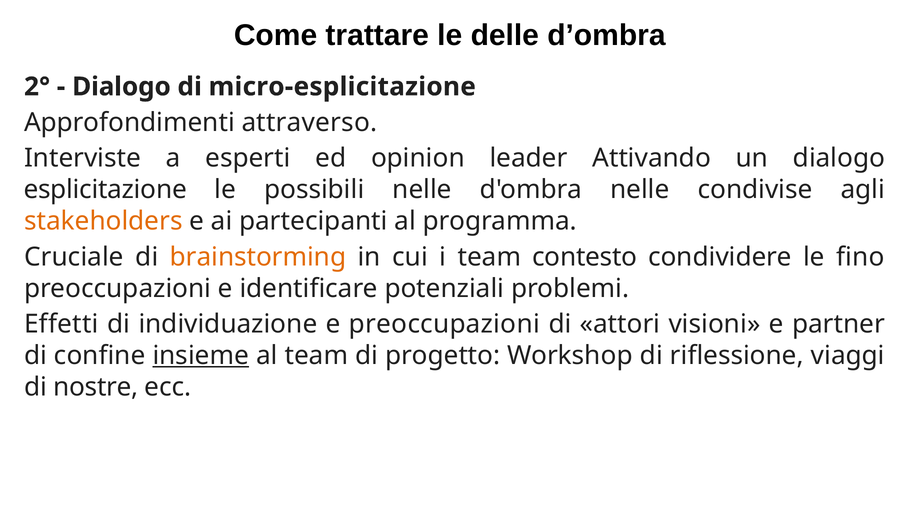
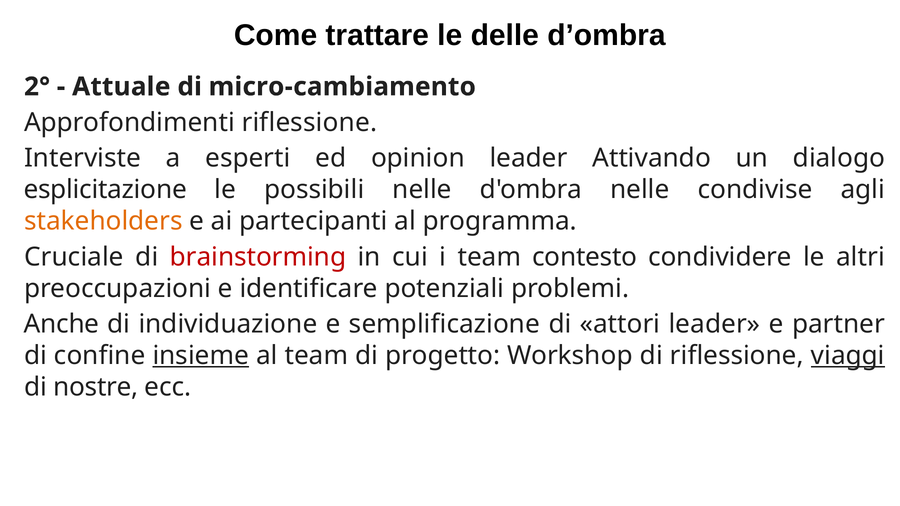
Dialogo at (121, 87): Dialogo -> Attuale
micro-esplicitazione: micro-esplicitazione -> micro-cambiamento
Approfondimenti attraverso: attraverso -> riflessione
brainstorming colour: orange -> red
fino: fino -> altri
Effetti: Effetti -> Anche
e preoccupazioni: preoccupazioni -> semplificazione
attori visioni: visioni -> leader
viaggi underline: none -> present
